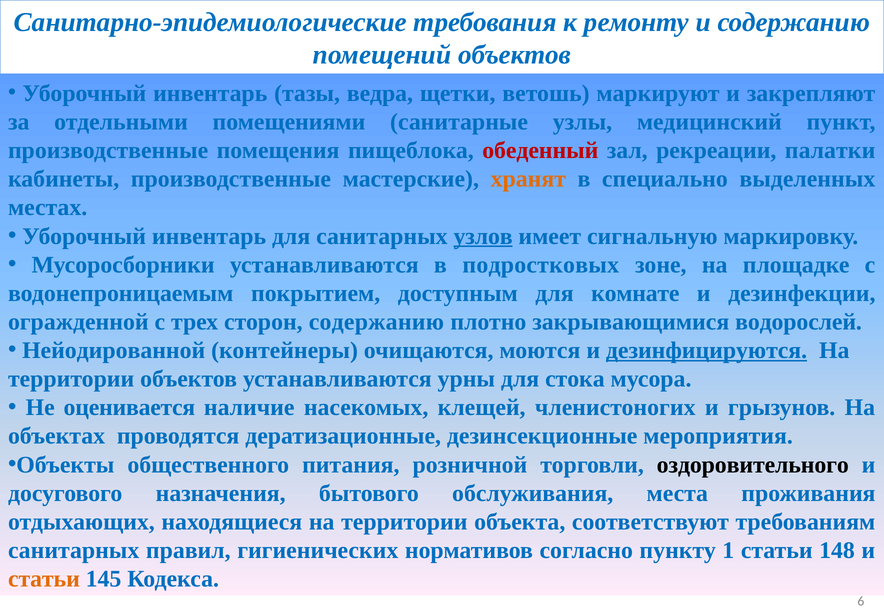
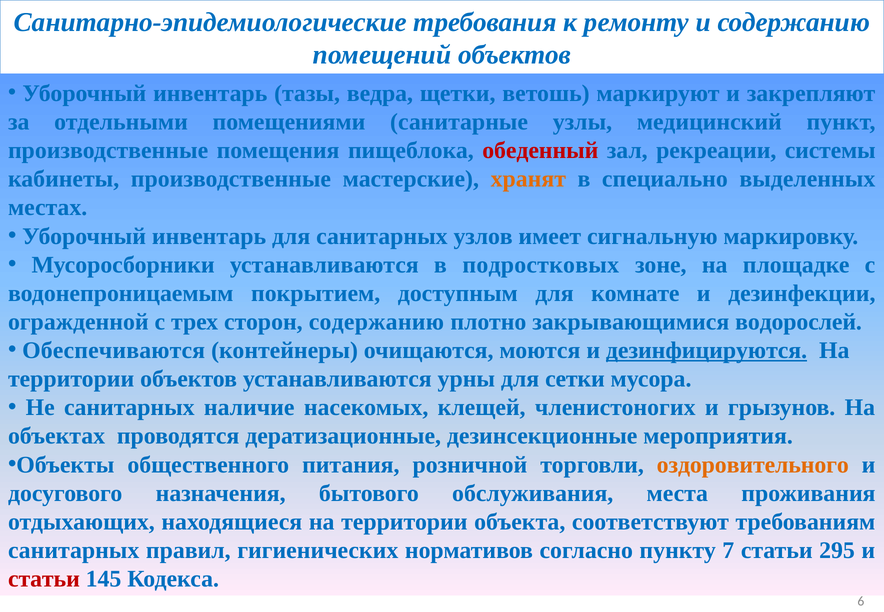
палатки: палатки -> системы
узлов underline: present -> none
Нейодированной: Нейодированной -> Обеспечиваются
стока: стока -> сетки
Не оценивается: оценивается -> санитарных
оздоровительного colour: black -> orange
1: 1 -> 7
148: 148 -> 295
статьи at (44, 579) colour: orange -> red
